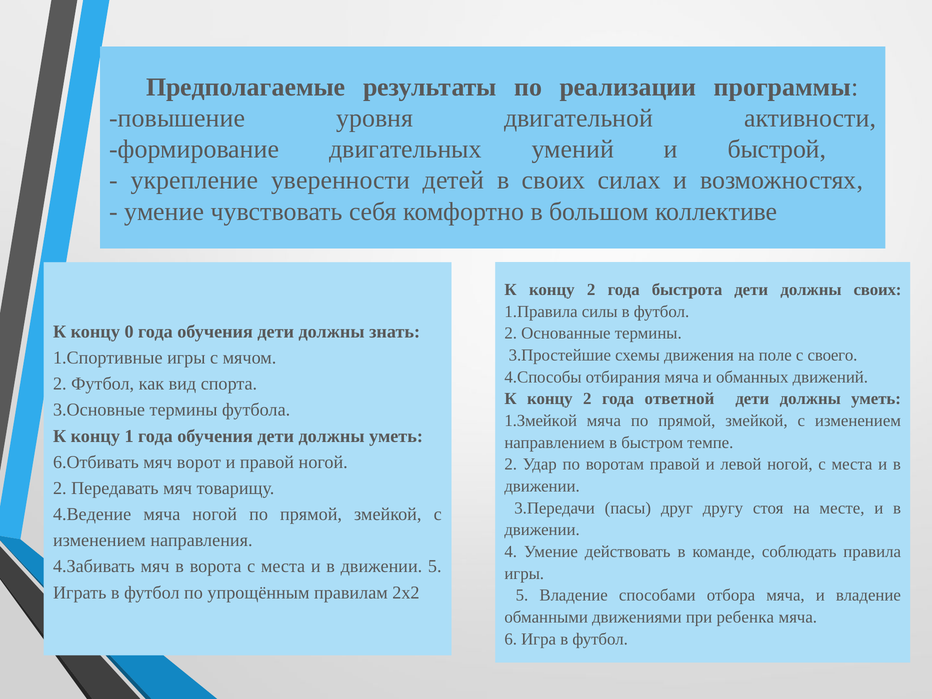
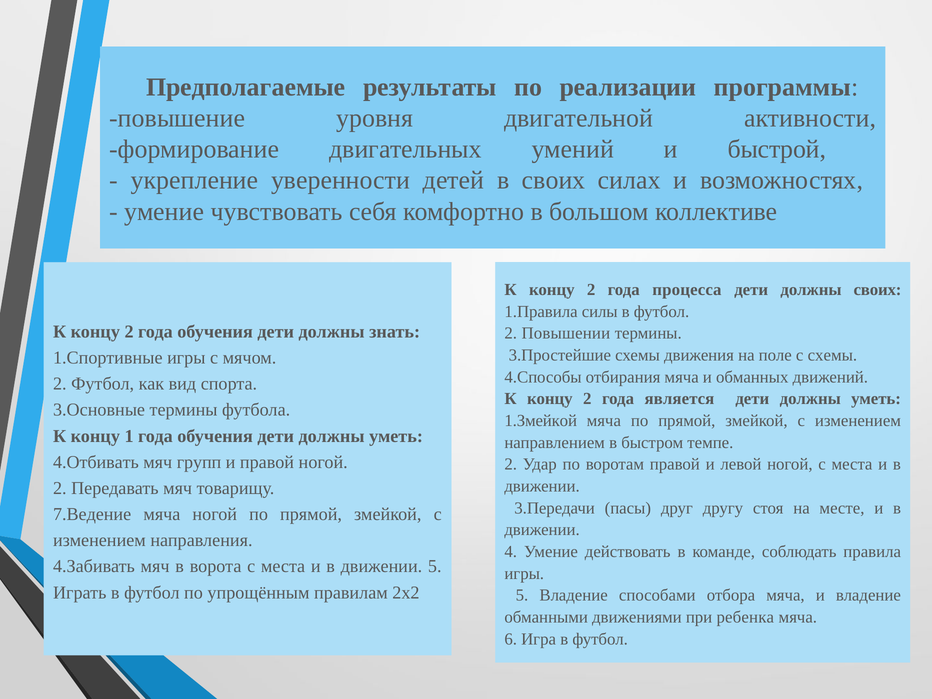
быстрота: быстрота -> процесса
0 at (129, 332): 0 -> 2
Основанные: Основанные -> Повышении
с своего: своего -> схемы
ответной: ответной -> является
6.Отбивать: 6.Отбивать -> 4.Отбивать
ворот: ворот -> групп
4.Ведение: 4.Ведение -> 7.Ведение
